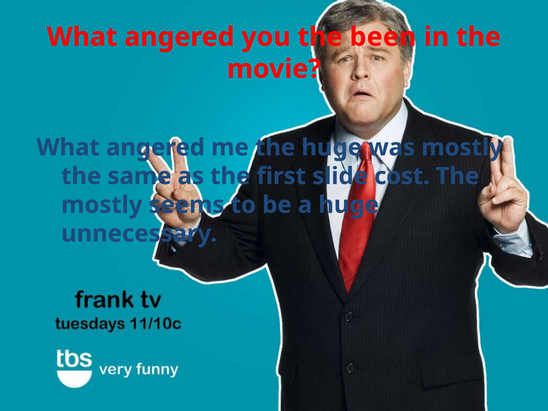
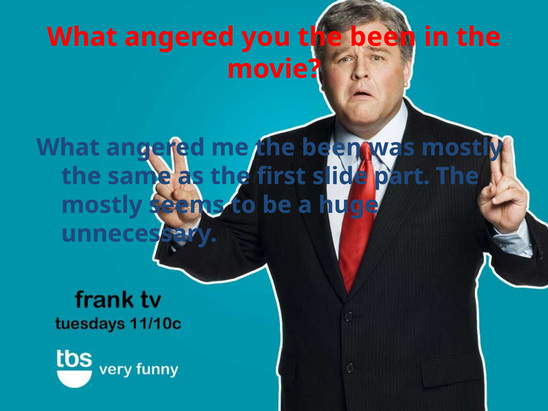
me the huge: huge -> been
cost: cost -> part
